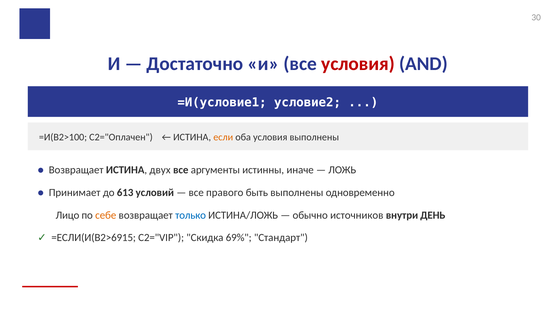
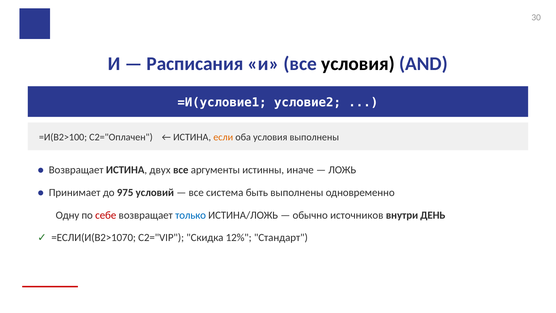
Достаточно: Достаточно -> Расписания
условия at (358, 64) colour: red -> black
613: 613 -> 975
правого: правого -> система
Лицо: Лицо -> Одну
себе colour: orange -> red
=ЕСЛИ(И(B2>6915: =ЕСЛИ(И(B2>6915 -> =ЕСЛИ(И(B2>1070
69%: 69% -> 12%
